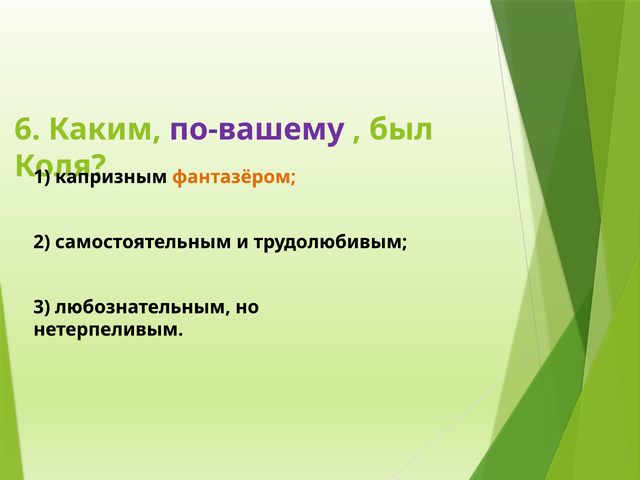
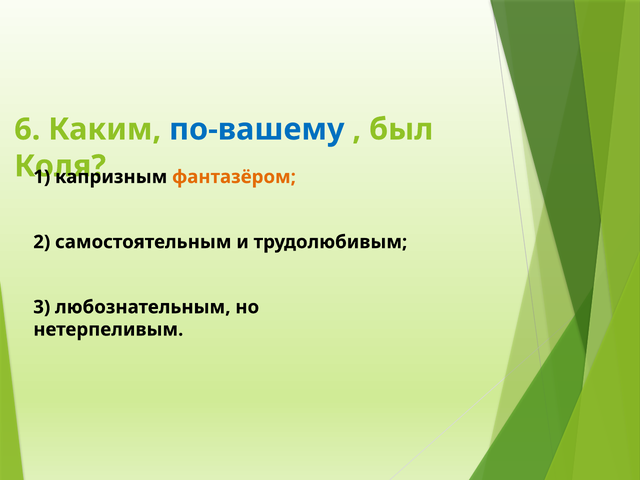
по-вашему colour: purple -> blue
